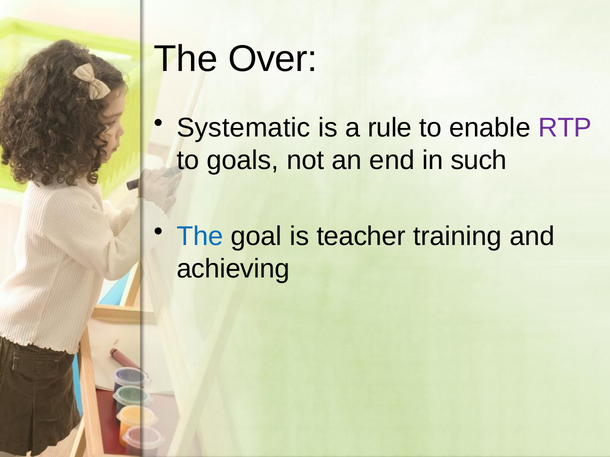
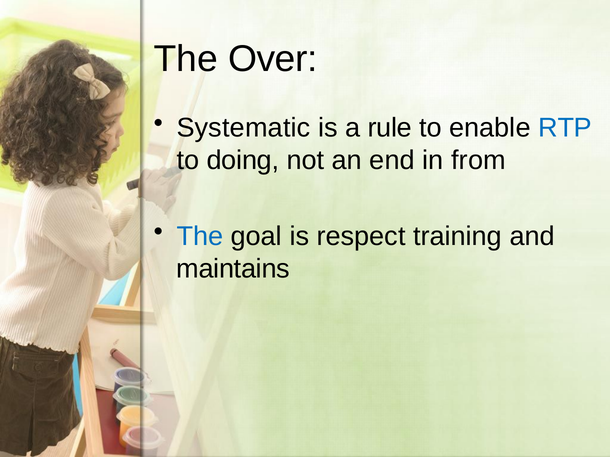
RTP colour: purple -> blue
goals: goals -> doing
such: such -> from
teacher: teacher -> respect
achieving: achieving -> maintains
